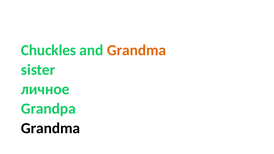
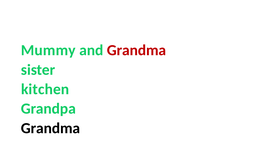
Chuckles: Chuckles -> Mummy
Grandma at (137, 50) colour: orange -> red
личное: личное -> kitchen
